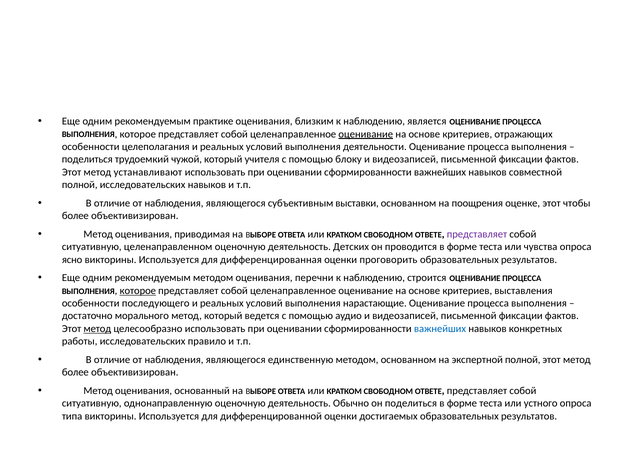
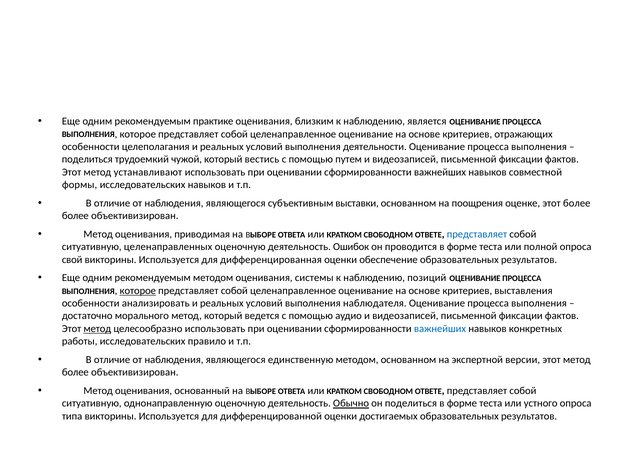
оценивание at (366, 134) underline: present -> none
учителя: учителя -> вестись
блоку: блоку -> путем
полной at (80, 185): полной -> формы
этот чтобы: чтобы -> более
представляет at (477, 234) colour: purple -> blue
целенаправленном: целенаправленном -> целенаправленных
Детских: Детских -> Ошибок
чувства: чувства -> полной
ясно: ясно -> свой
проговорить: проговорить -> обеспечение
перечни: перечни -> системы
строится: строится -> позиций
последующего: последующего -> анализировать
нарастающие: нарастающие -> наблюдателя
экспертной полной: полной -> версии
Обычно underline: none -> present
